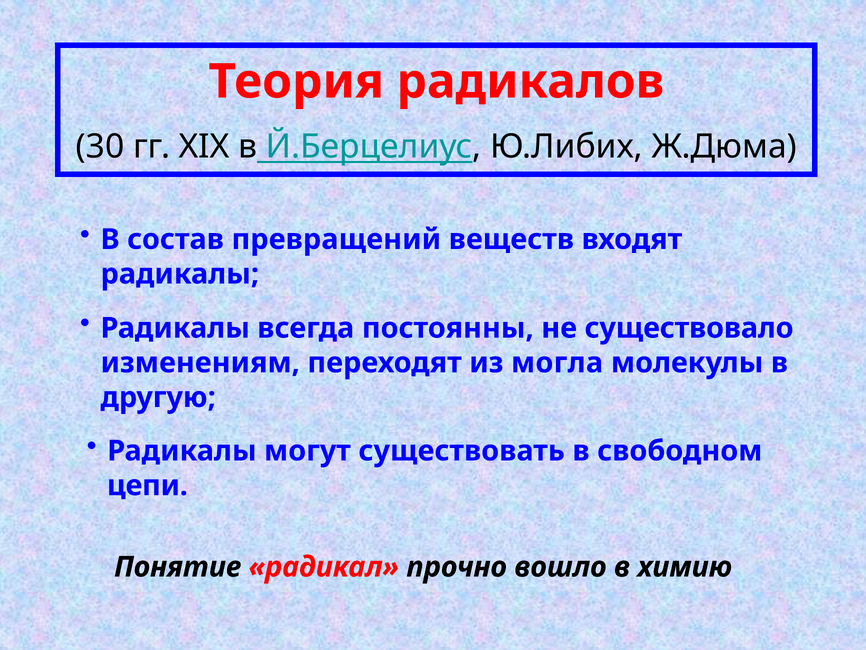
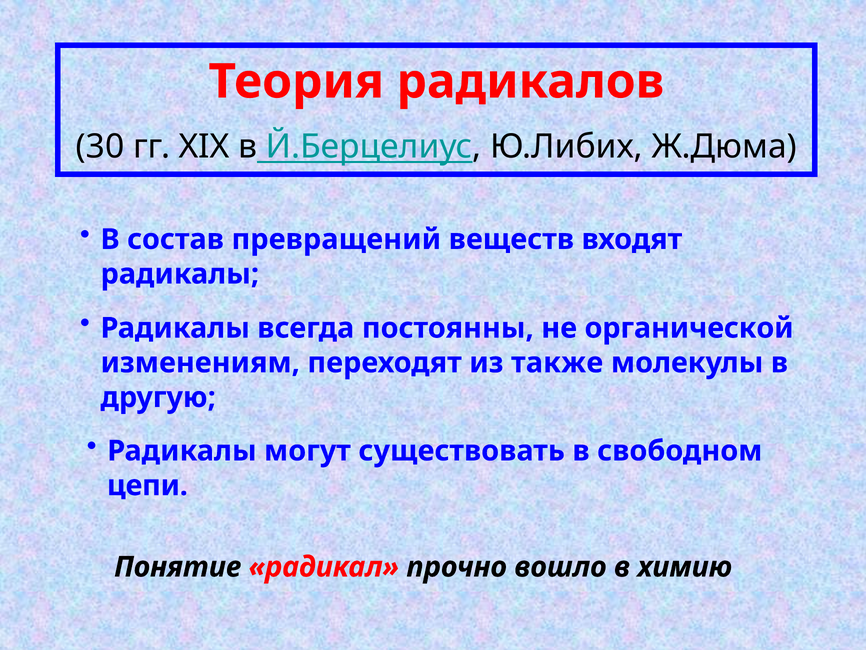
существовало: существовало -> органической
могла: могла -> также
